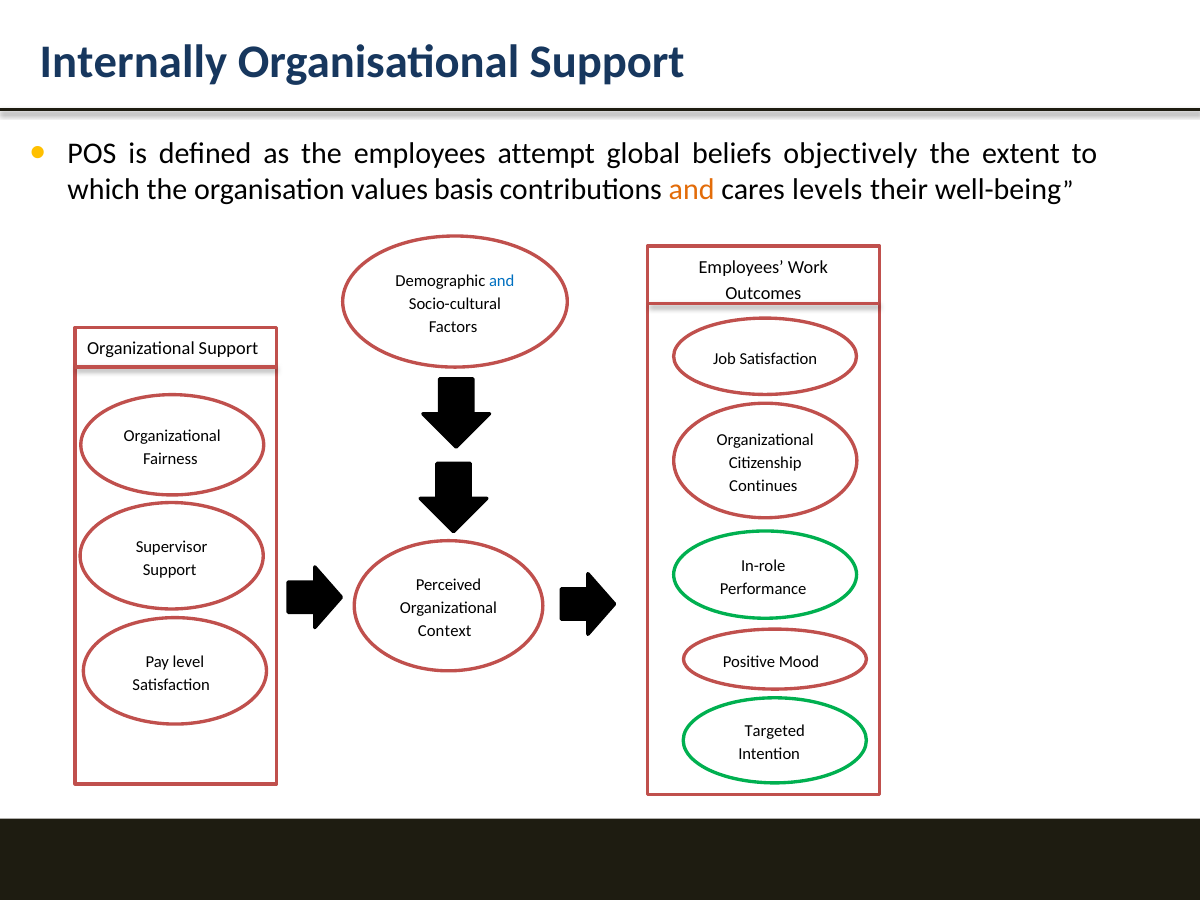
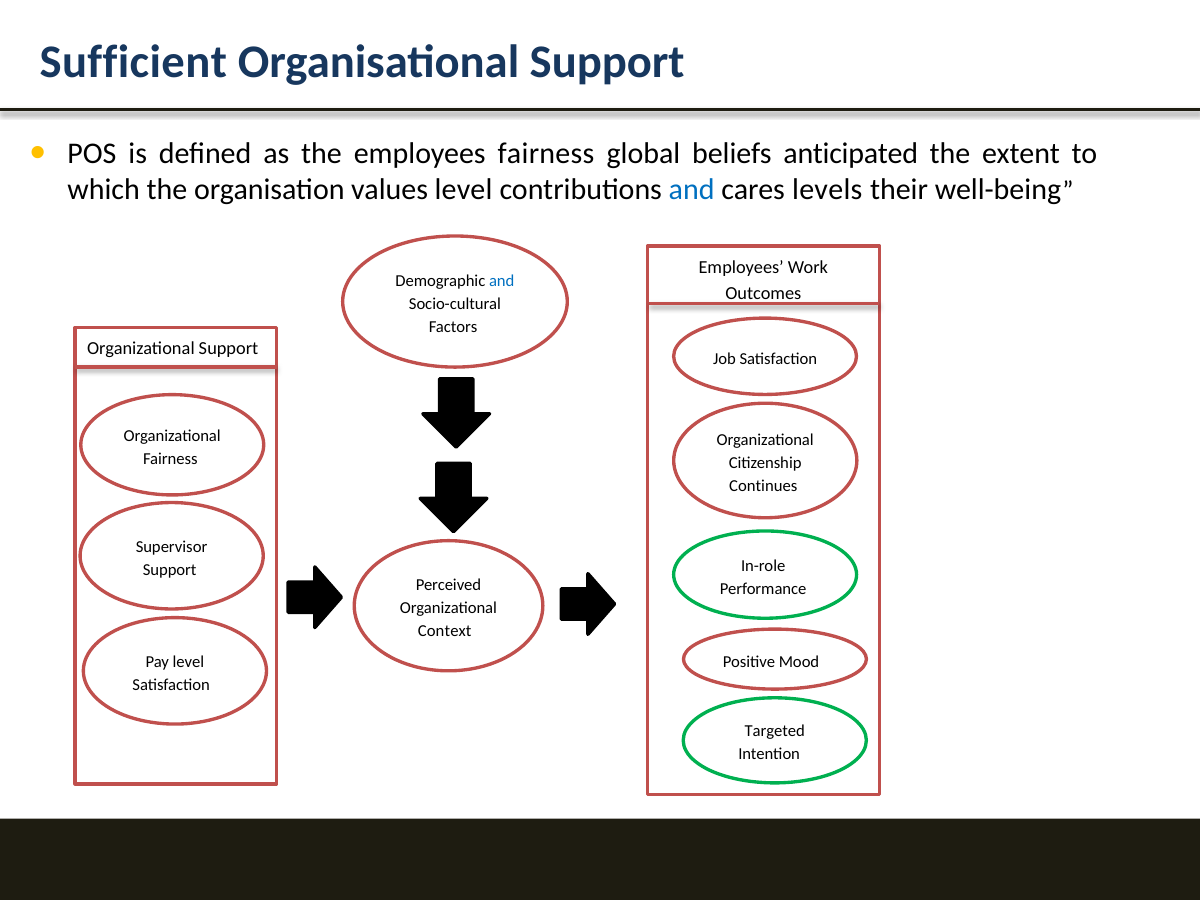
Internally: Internally -> Sufficient
employees attempt: attempt -> fairness
objectively: objectively -> anticipated
values basis: basis -> level
and at (692, 190) colour: orange -> blue
